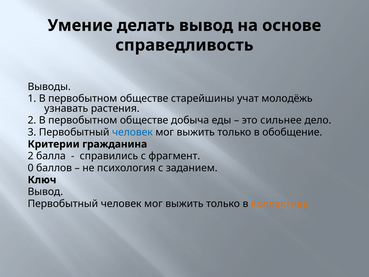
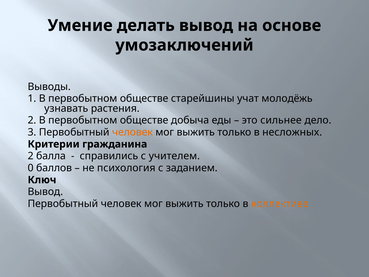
справедливость: справедливость -> умозаключений
человек at (132, 132) colour: blue -> orange
обобщение: обобщение -> несложных
фрагмент: фрагмент -> учителем
